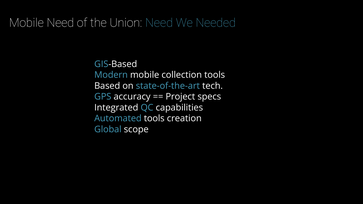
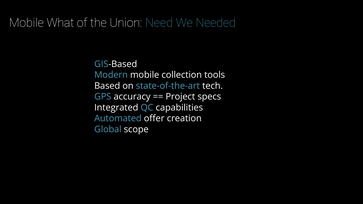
Mobile Need: Need -> What
Automated tools: tools -> offer
